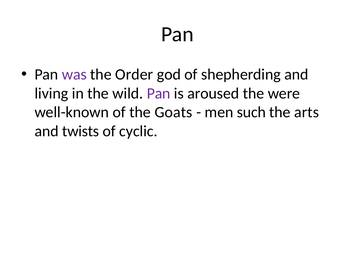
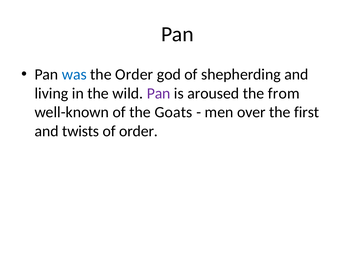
was colour: purple -> blue
were: were -> from
such: such -> over
arts: arts -> first
of cyclic: cyclic -> order
